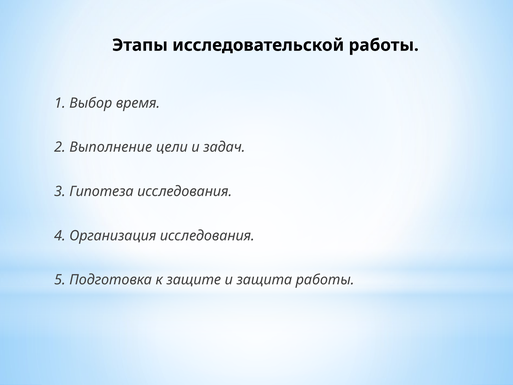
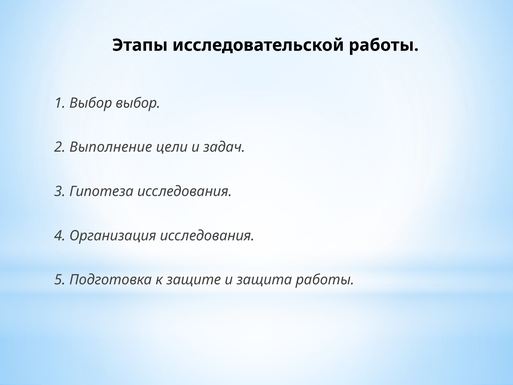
Выбор время: время -> выбор
